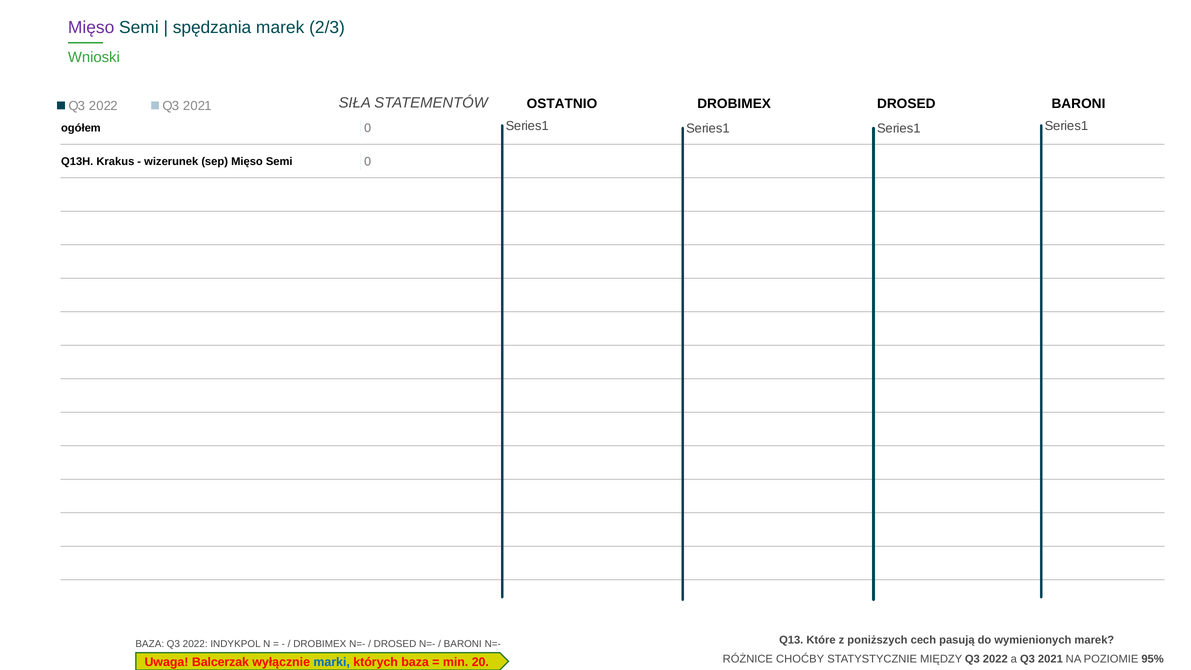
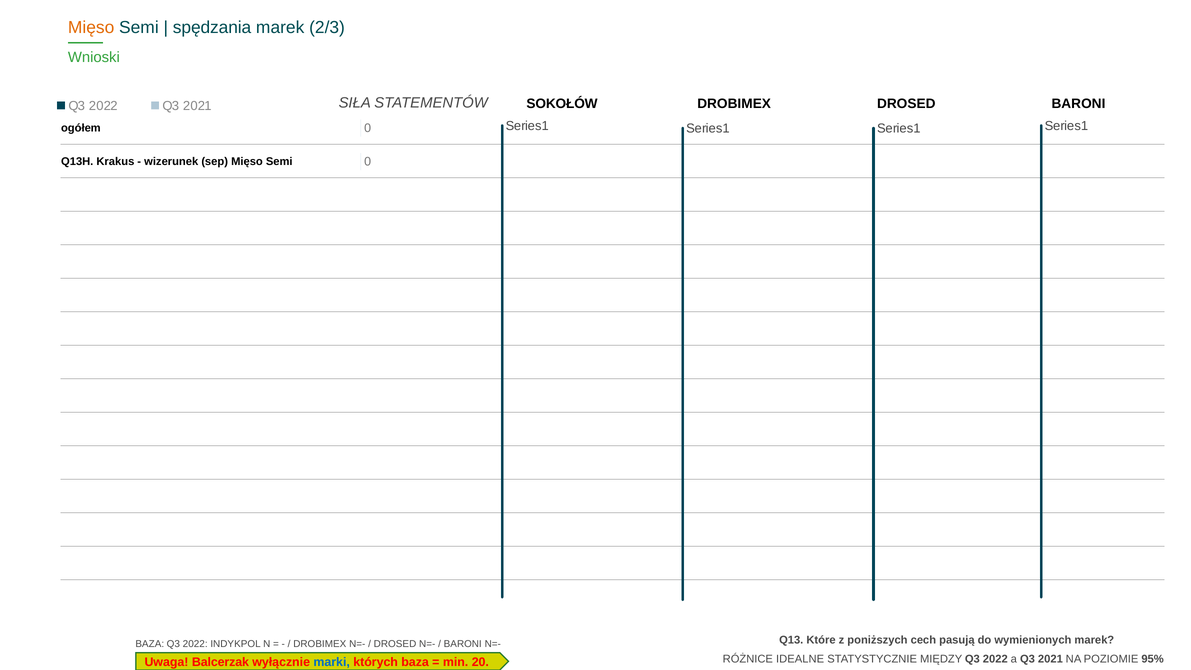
Mięso at (91, 28) colour: purple -> orange
OSTATNIO: OSTATNIO -> SOKOŁÓW
CHOĆBY: CHOĆBY -> IDEALNE
